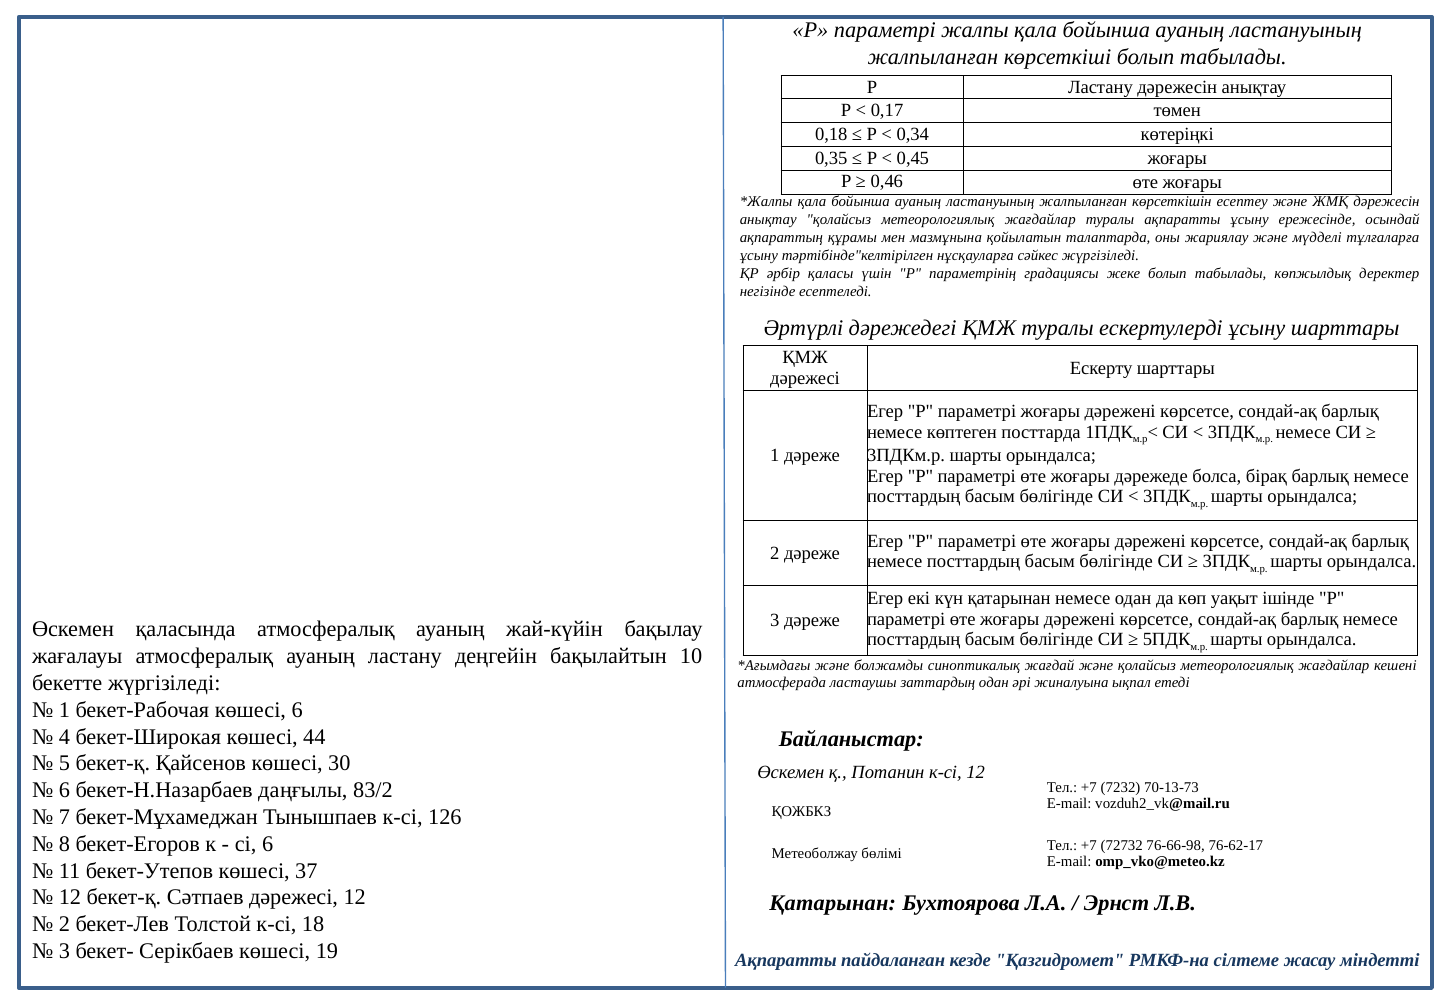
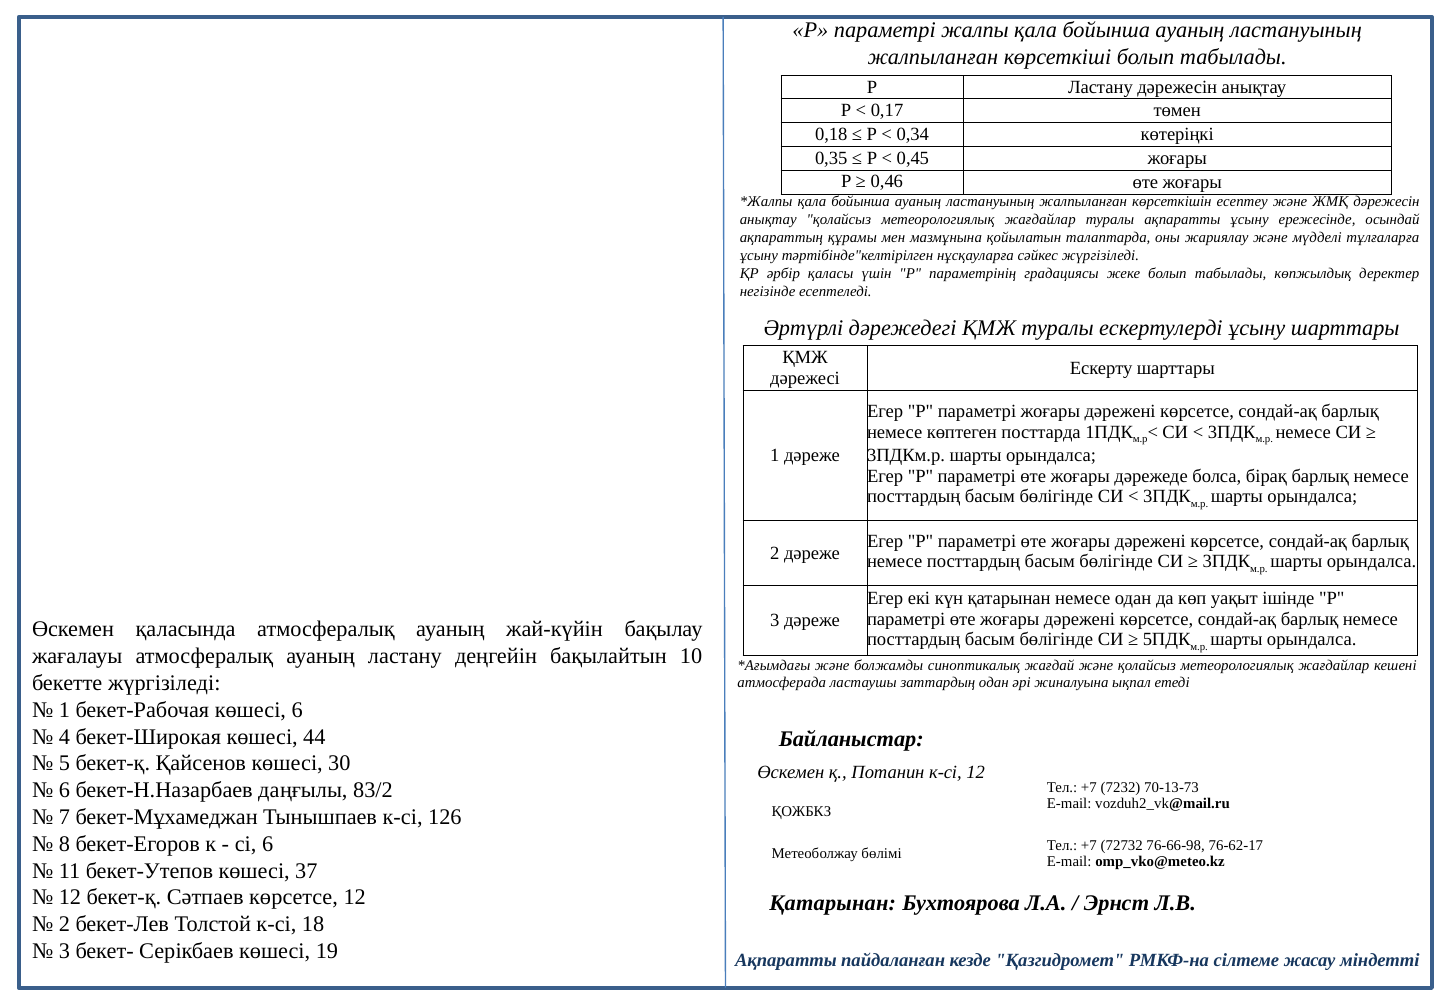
Сәтпаев дәрежесі: дәрежесі -> көрсетсе
